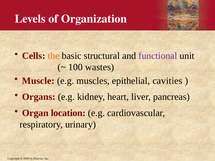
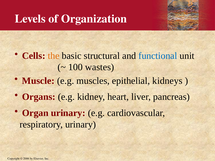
functional colour: purple -> blue
cavities: cavities -> kidneys
Organ location: location -> urinary
